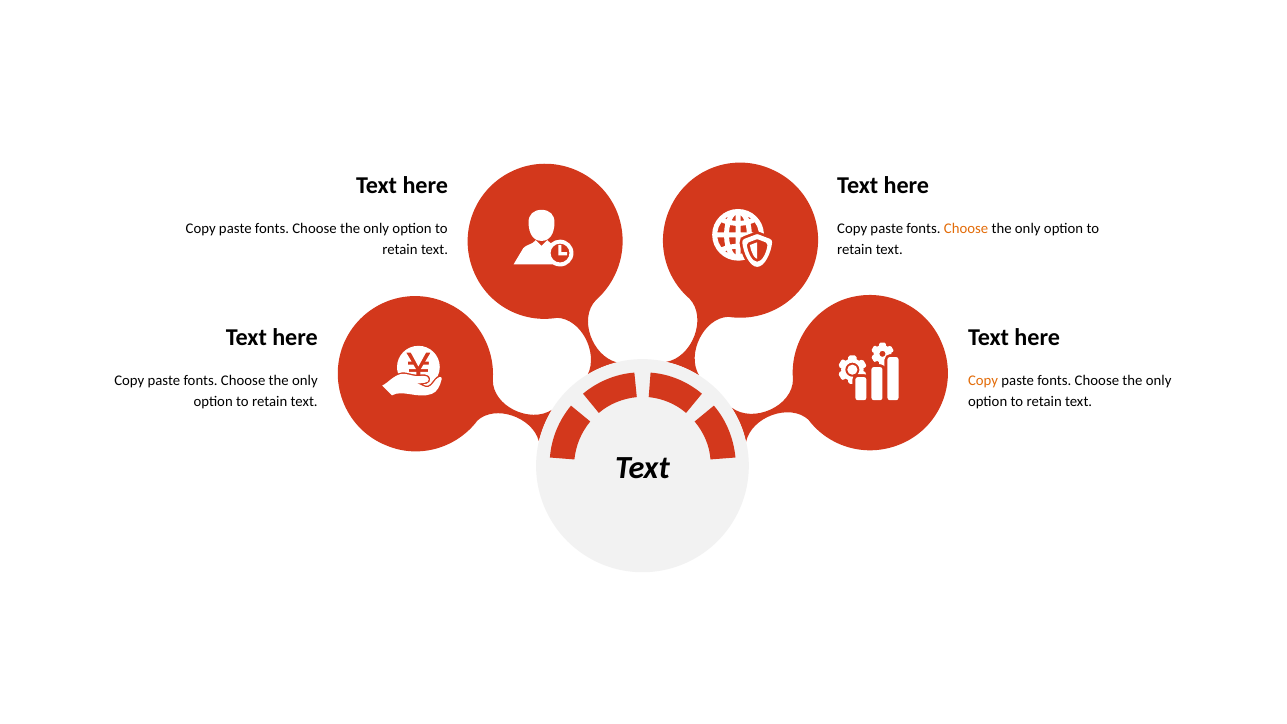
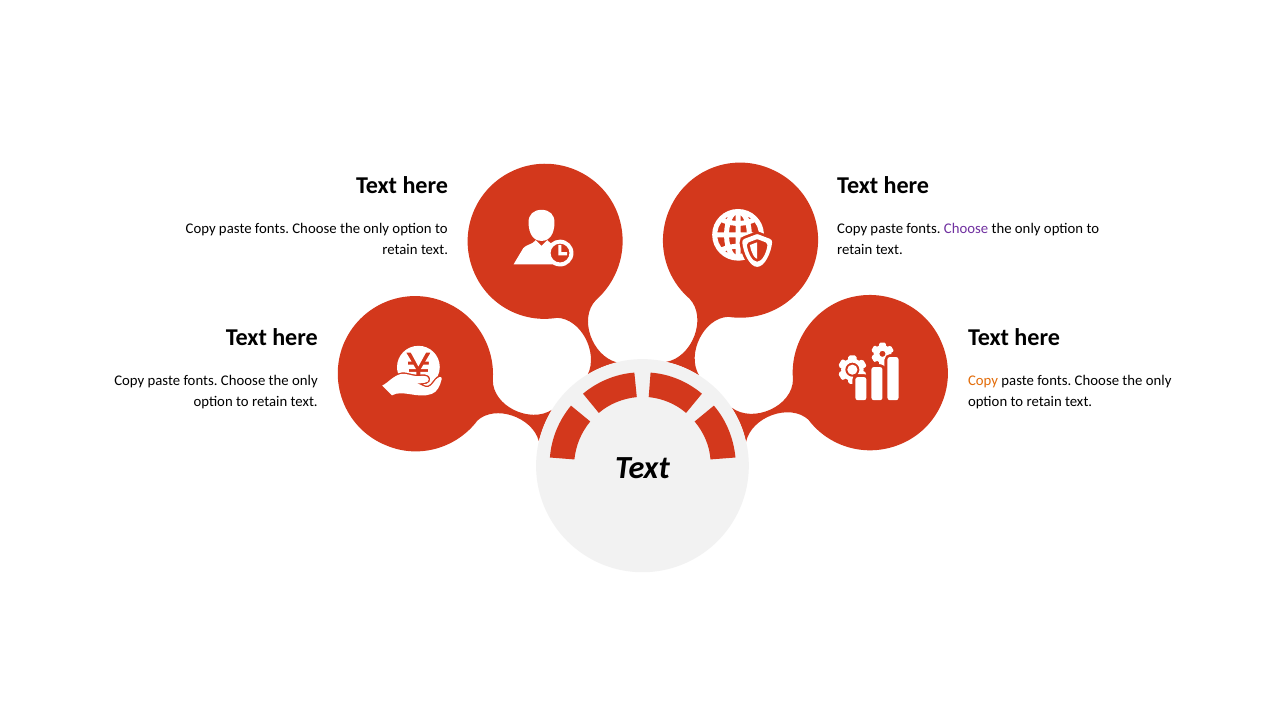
Choose at (966, 229) colour: orange -> purple
